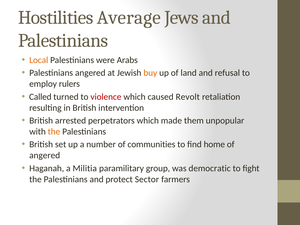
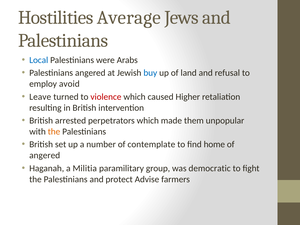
Local colour: orange -> blue
buy colour: orange -> blue
rulers: rulers -> avoid
Called: Called -> Leave
Revolt: Revolt -> Higher
communities: communities -> contemplate
Sector: Sector -> Advise
